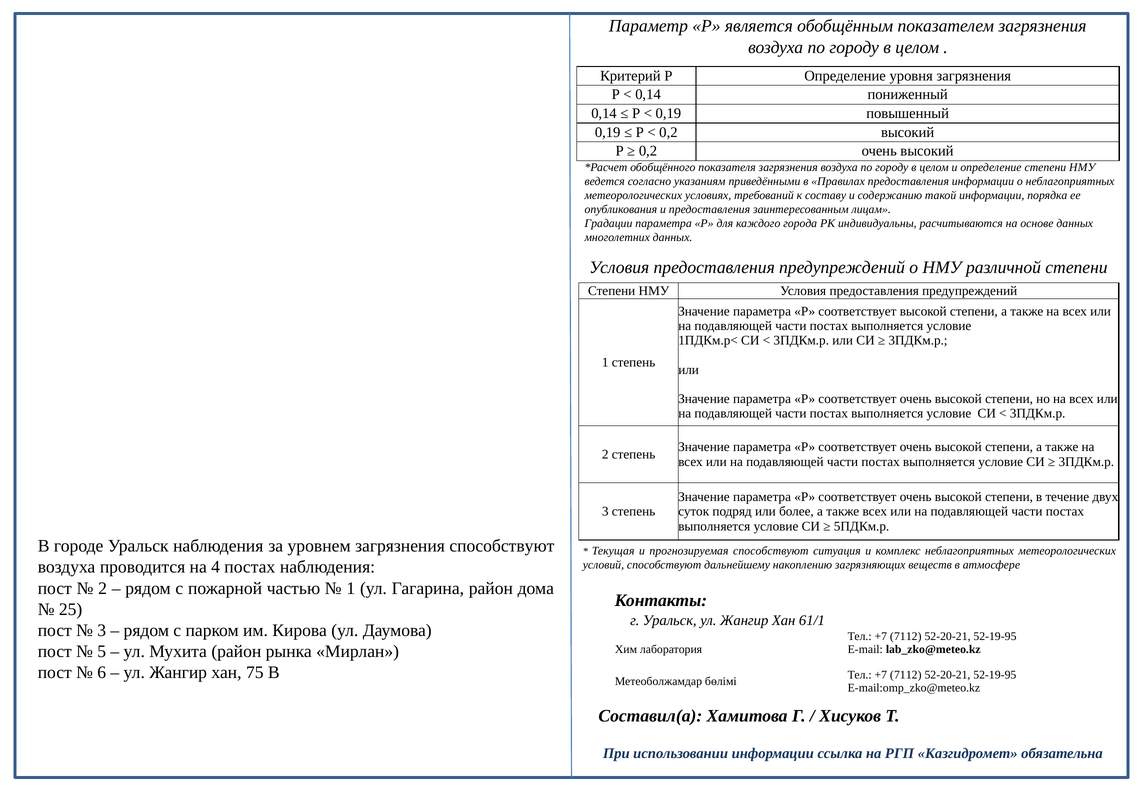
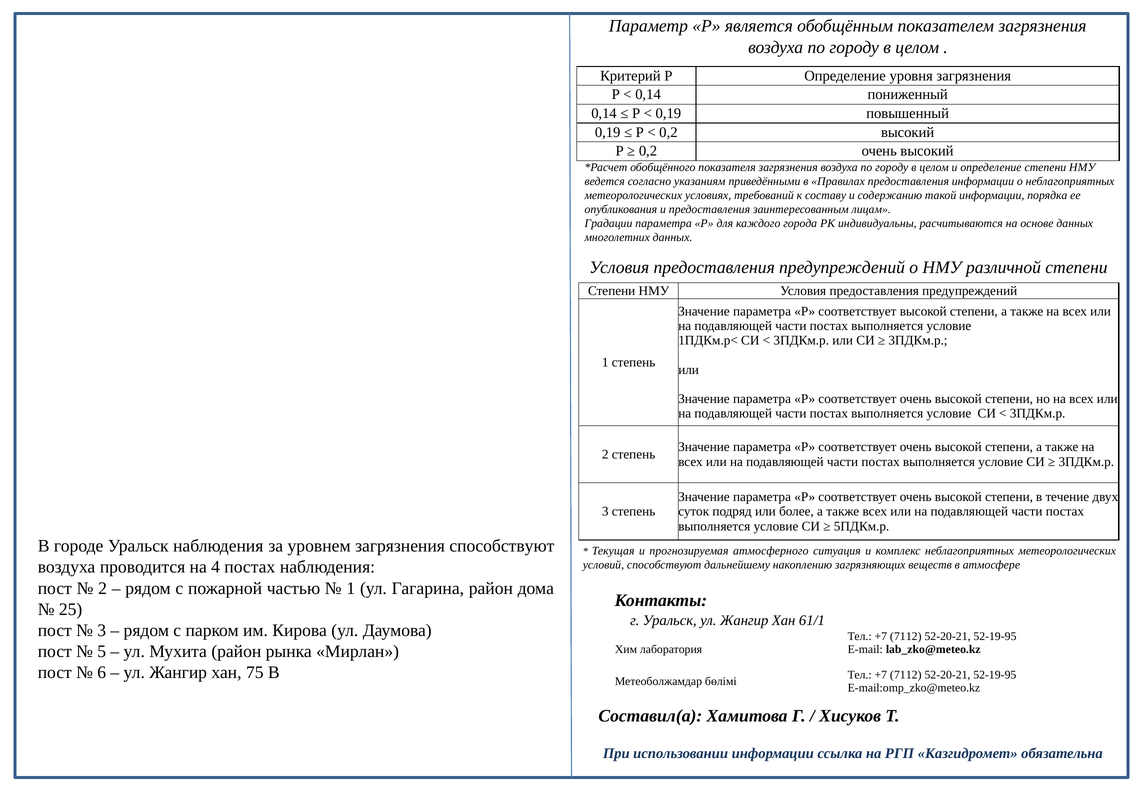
прогнозируемая способствуют: способствуют -> атмосферного
